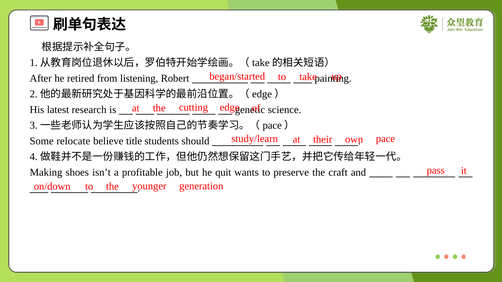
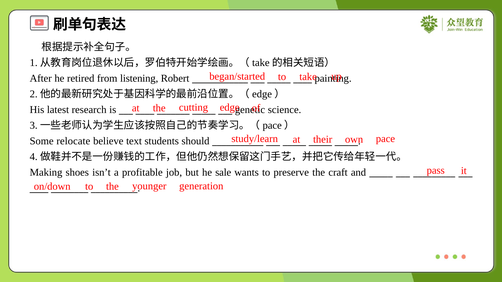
title: title -> text
quit: quit -> sale
